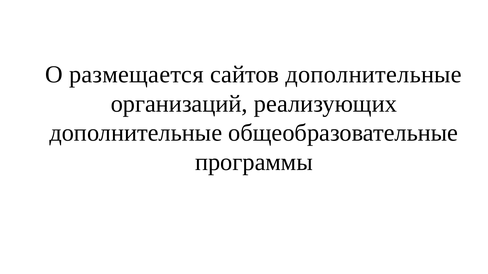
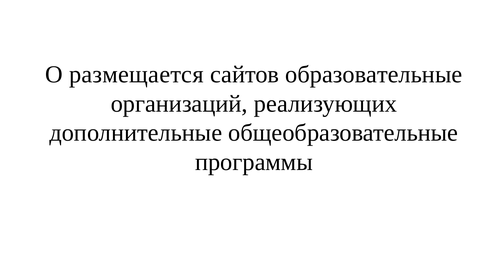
сайтов дополнительные: дополнительные -> образовательные
